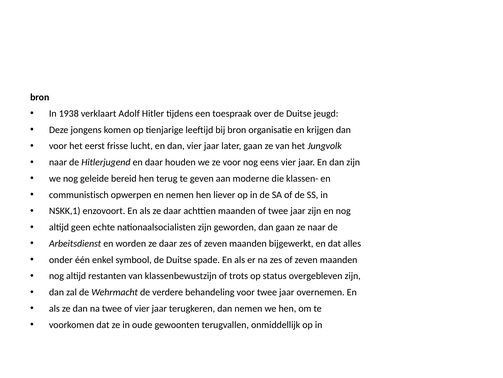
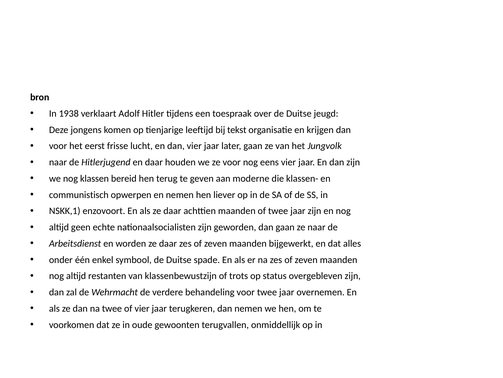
bij bron: bron -> tekst
geleide: geleide -> klassen
